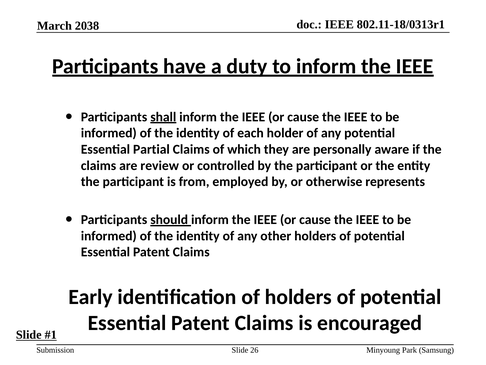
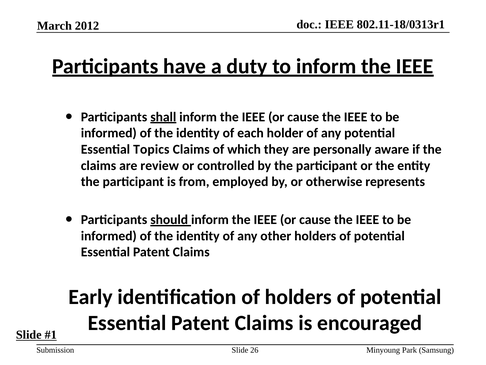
2038: 2038 -> 2012
Partial: Partial -> Topics
